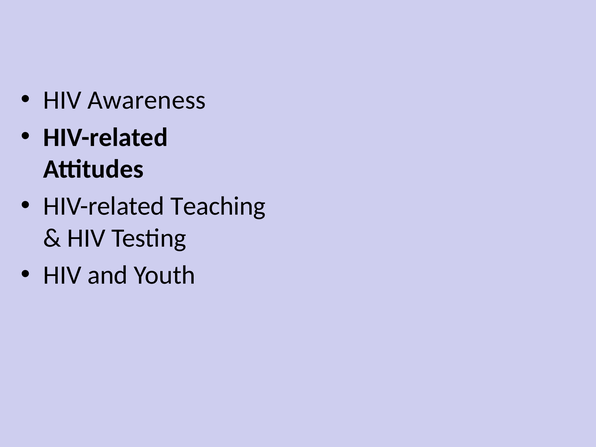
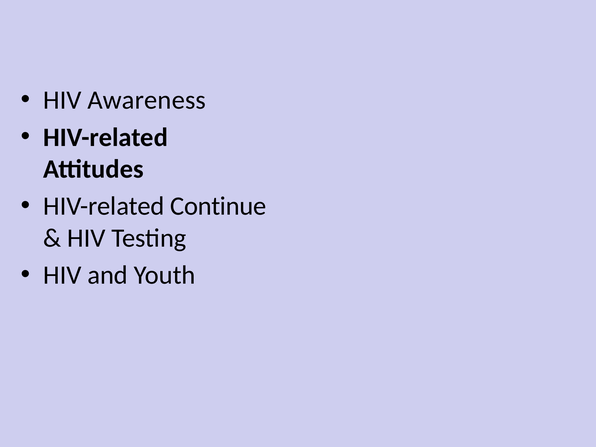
Teaching: Teaching -> Continue
